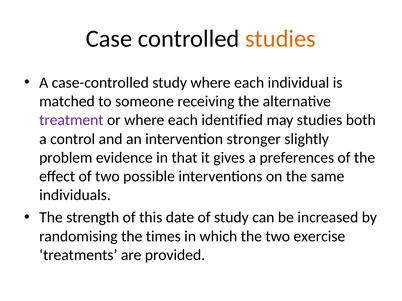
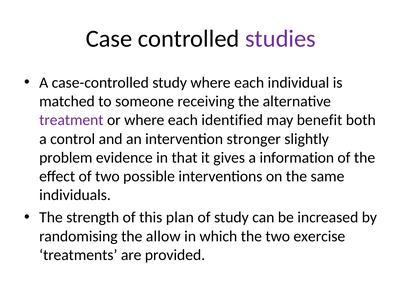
studies at (280, 39) colour: orange -> purple
may studies: studies -> benefit
preferences: preferences -> information
date: date -> plan
times: times -> allow
